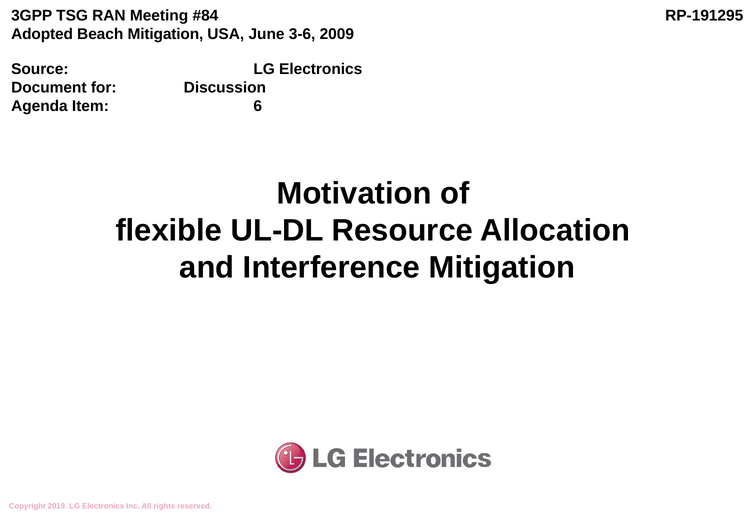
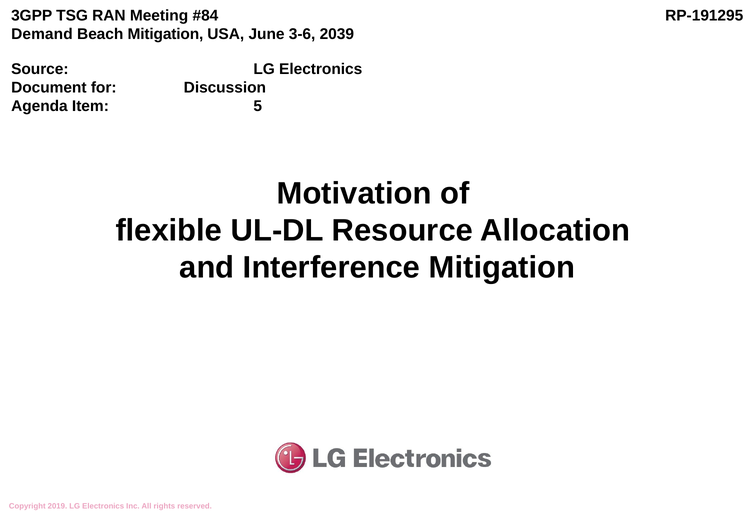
Adopted: Adopted -> Demand
2009: 2009 -> 2039
6: 6 -> 5
